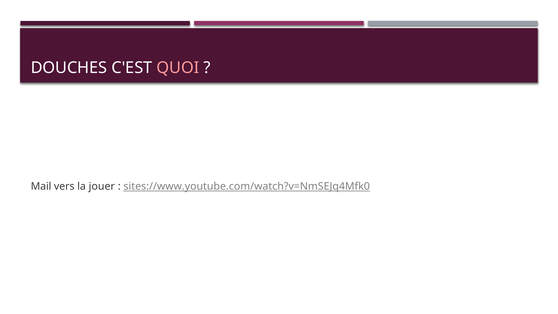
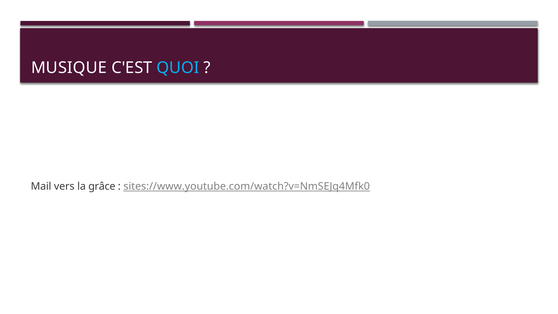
DOUCHES: DOUCHES -> MUSIQUE
QUOI colour: pink -> light blue
jouer: jouer -> grâce
